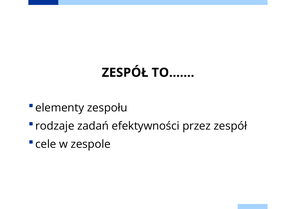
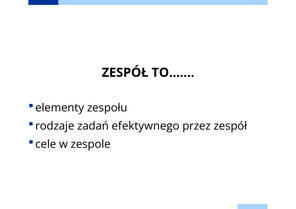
efektywności: efektywności -> efektywnego
